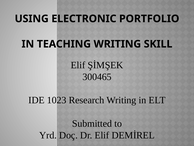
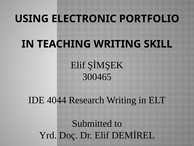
1023: 1023 -> 4044
